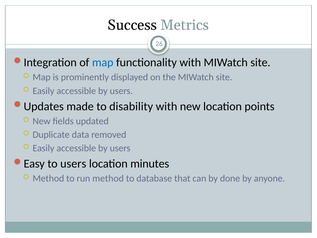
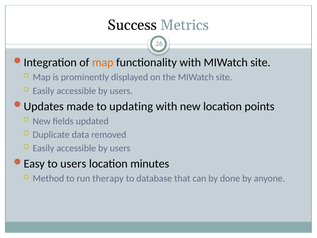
map at (103, 62) colour: blue -> orange
disability: disability -> updating
run method: method -> therapy
